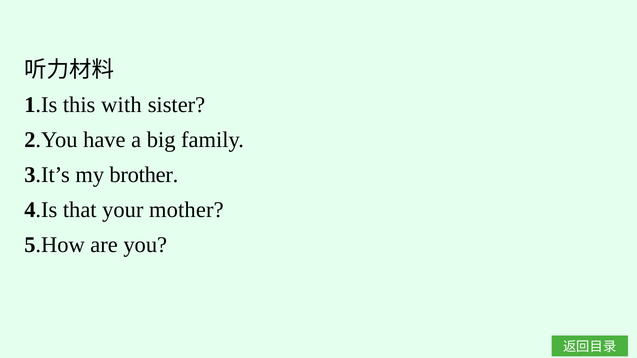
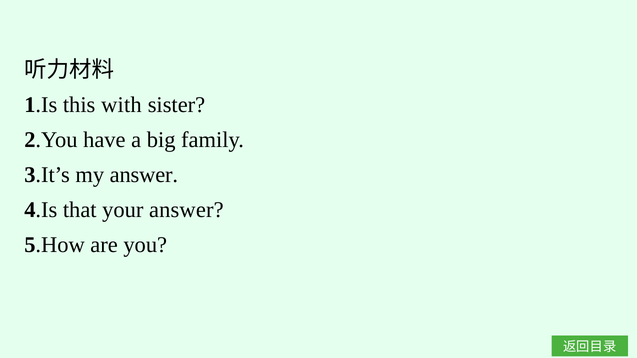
my brother: brother -> answer
your mother: mother -> answer
